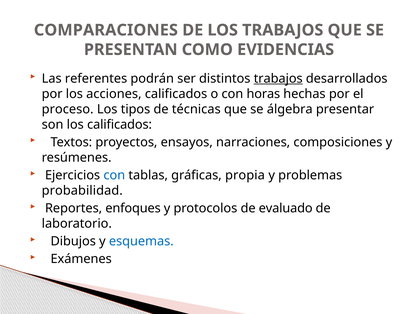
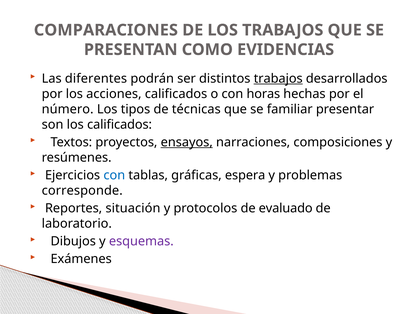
referentes: referentes -> diferentes
proceso: proceso -> número
álgebra: álgebra -> familiar
ensayos underline: none -> present
propia: propia -> espera
probabilidad: probabilidad -> corresponde
enfoques: enfoques -> situación
esquemas colour: blue -> purple
